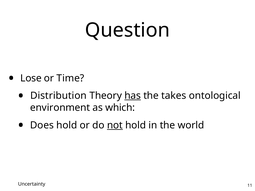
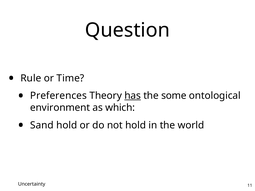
Lose: Lose -> Rule
Distribution: Distribution -> Preferences
takes: takes -> some
Does: Does -> Sand
not underline: present -> none
